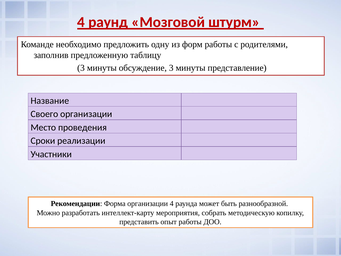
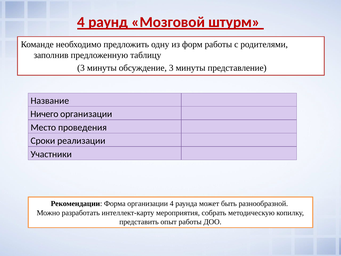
Своего: Своего -> Ничего
